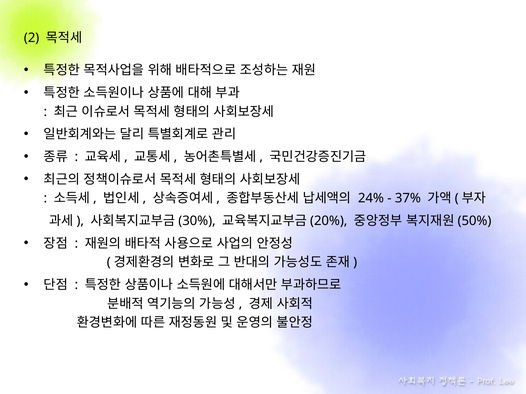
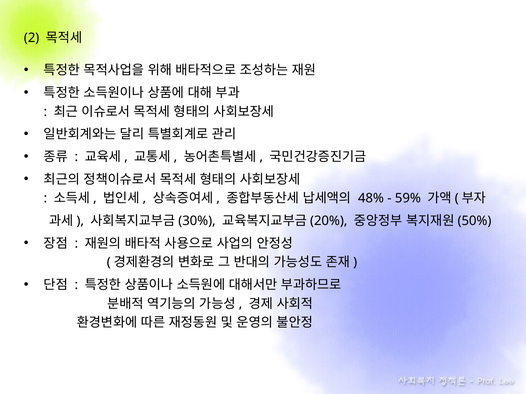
24%: 24% -> 48%
37%: 37% -> 59%
